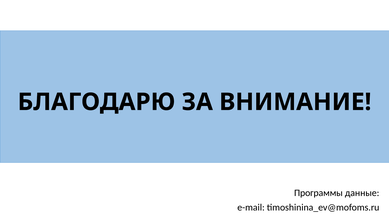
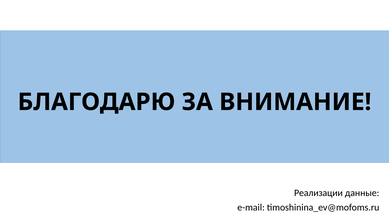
Программы: Программы -> Реализации
